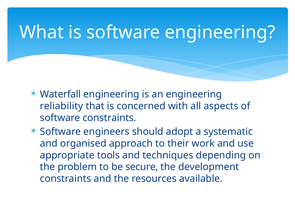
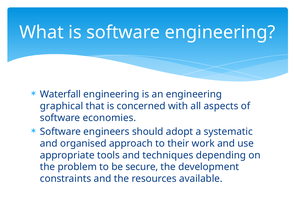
reliability: reliability -> graphical
software constraints: constraints -> economies
